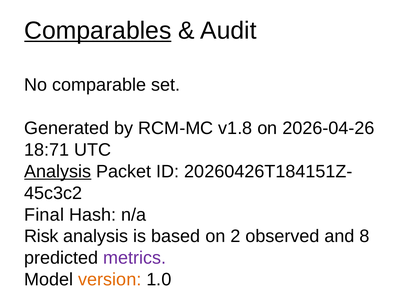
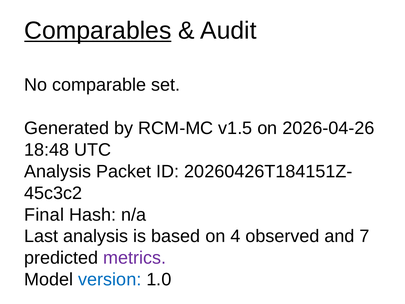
v1.8: v1.8 -> v1.5
18:71: 18:71 -> 18:48
Analysis at (58, 171) underline: present -> none
Risk: Risk -> Last
2: 2 -> 4
8: 8 -> 7
version colour: orange -> blue
